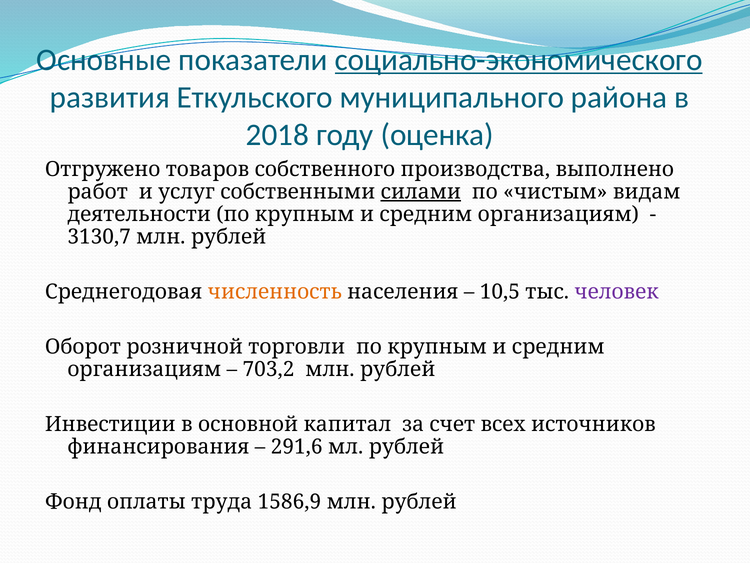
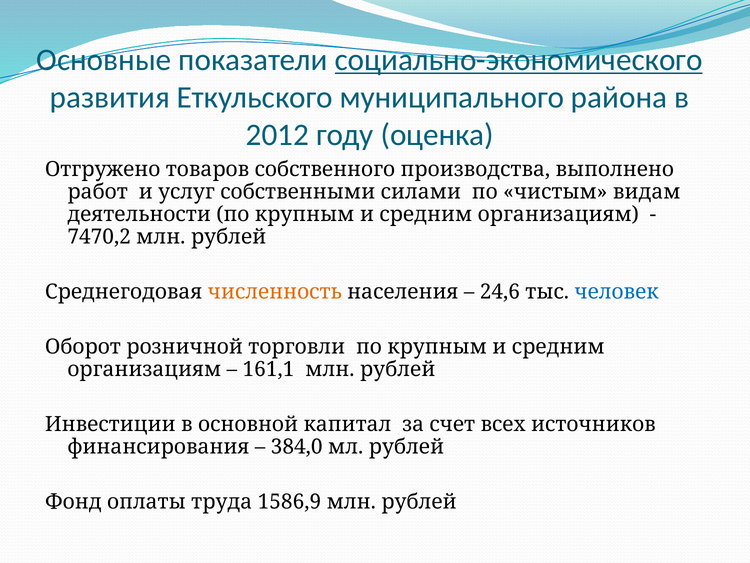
2018: 2018 -> 2012
силами underline: present -> none
3130,7: 3130,7 -> 7470,2
10,5: 10,5 -> 24,6
человек colour: purple -> blue
703,2: 703,2 -> 161,1
291,6: 291,6 -> 384,0
